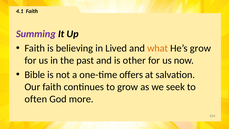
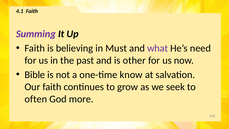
Lived: Lived -> Must
what colour: orange -> purple
He’s grow: grow -> need
offers: offers -> know
